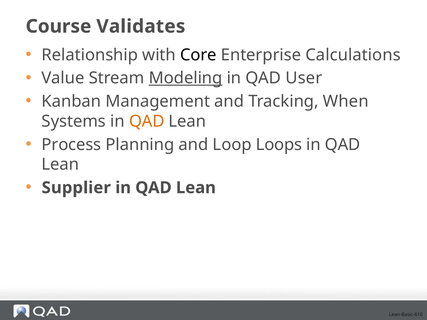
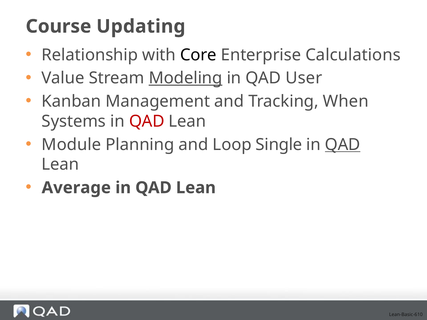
Validates: Validates -> Updating
QAD at (147, 121) colour: orange -> red
Process: Process -> Module
Loops: Loops -> Single
QAD at (343, 145) underline: none -> present
Supplier: Supplier -> Average
